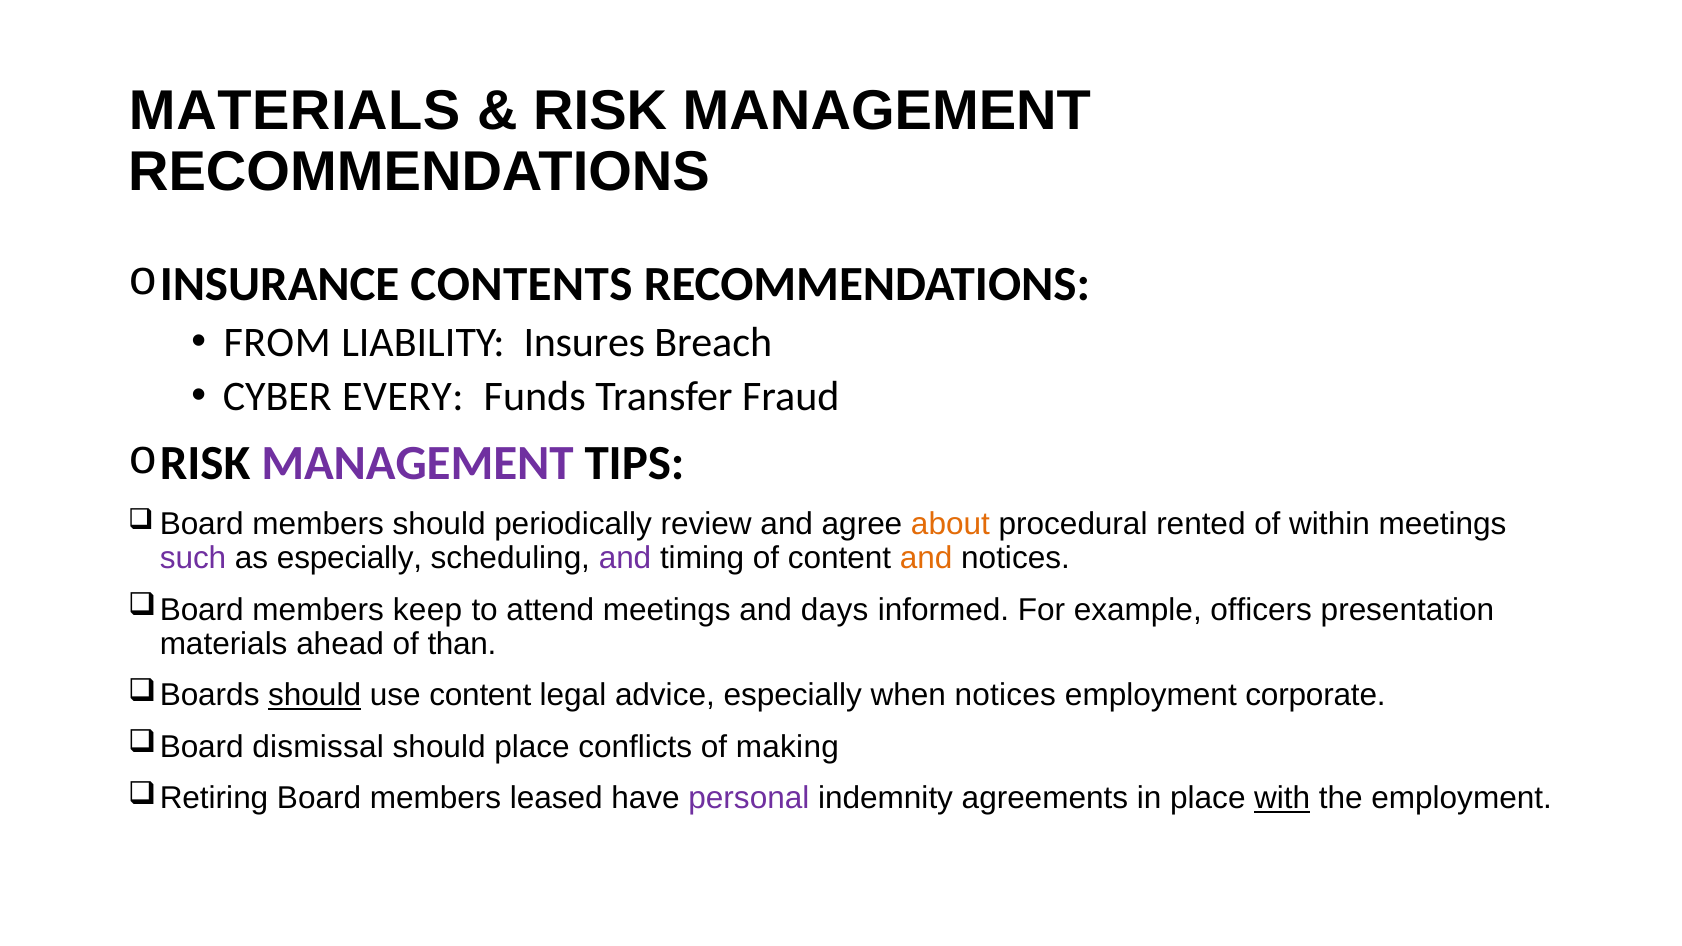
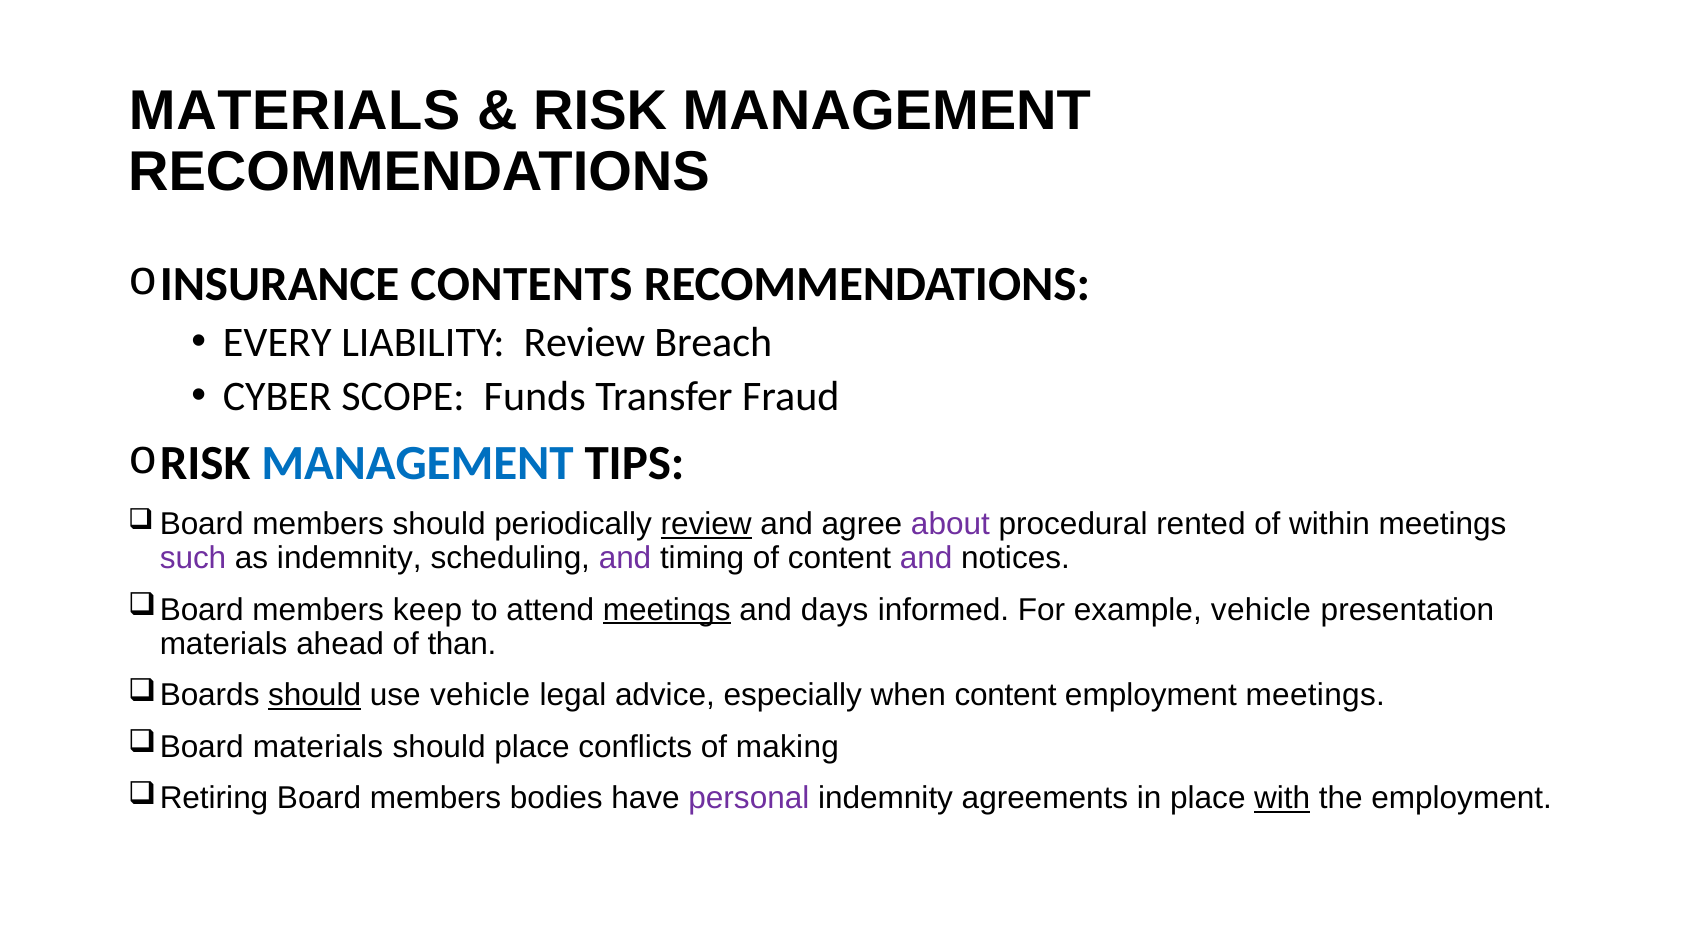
FROM: FROM -> EVERY
LIABILITY Insures: Insures -> Review
EVERY: EVERY -> SCOPE
MANAGEMENT at (417, 463) colour: purple -> blue
review at (706, 524) underline: none -> present
about colour: orange -> purple
as especially: especially -> indemnity
and at (926, 558) colour: orange -> purple
meetings at (667, 610) underline: none -> present
example officers: officers -> vehicle
use content: content -> vehicle
when notices: notices -> content
employment corporate: corporate -> meetings
dismissal at (318, 747): dismissal -> materials
leased: leased -> bodies
